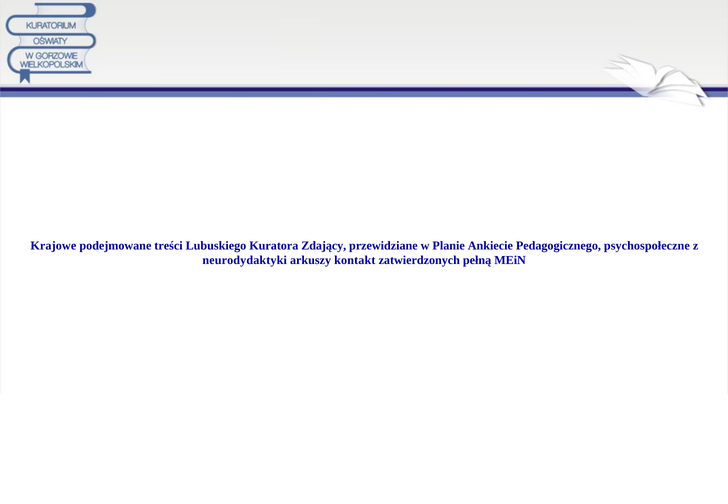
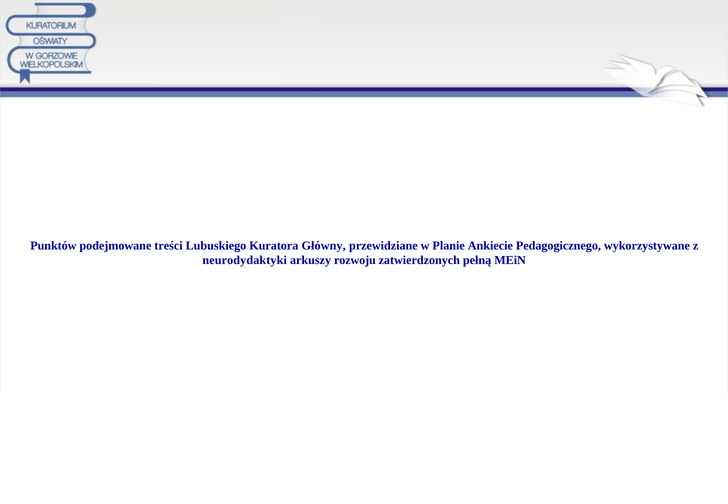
Krajowe: Krajowe -> Punktów
Zdający: Zdający -> Główny
psychospołeczne: psychospołeczne -> wykorzystywane
kontakt: kontakt -> rozwoju
